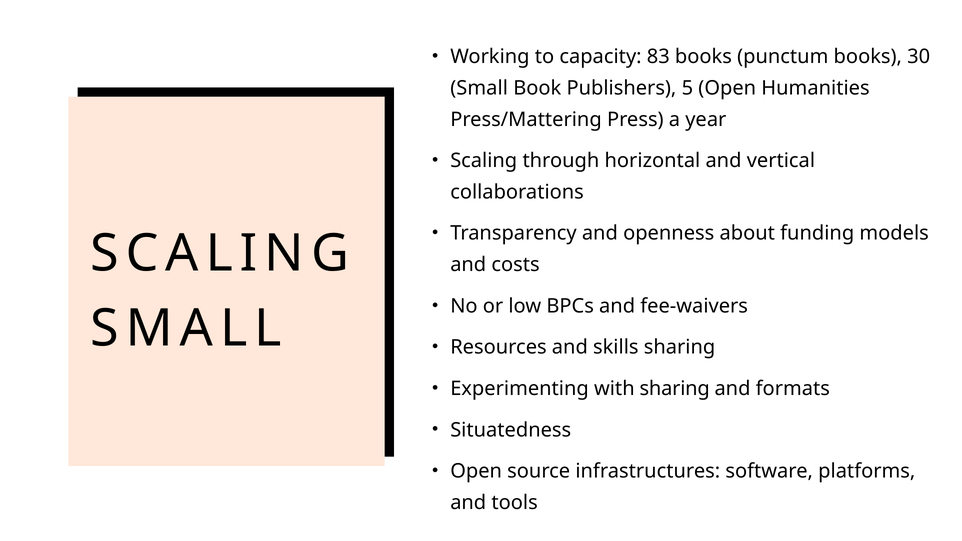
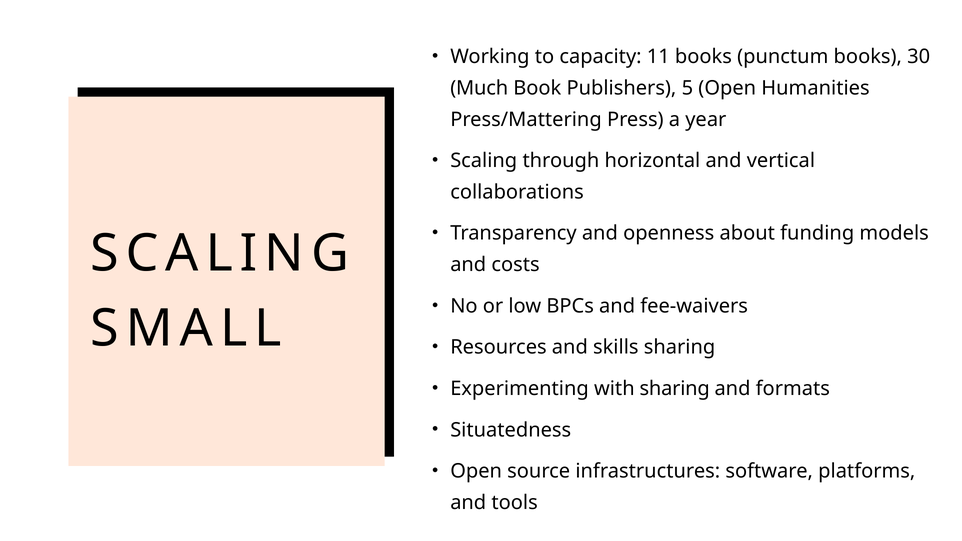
83: 83 -> 11
Small at (479, 88): Small -> Much
